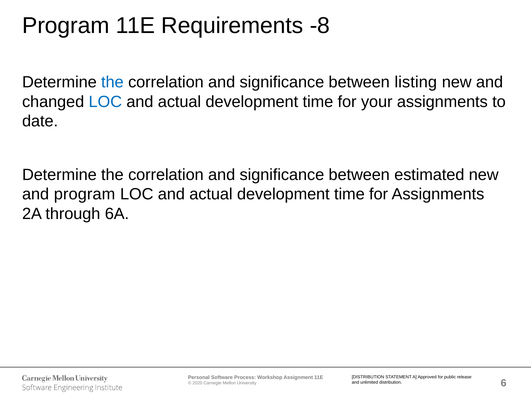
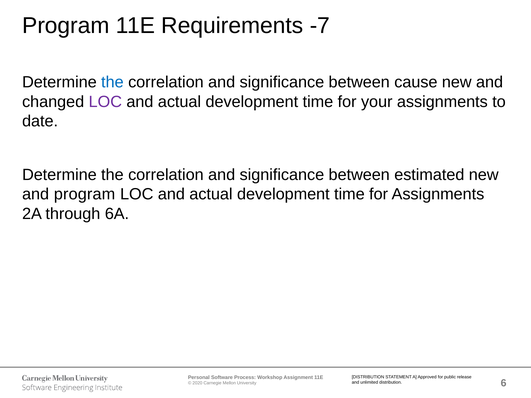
-8: -8 -> -7
listing: listing -> cause
LOC at (105, 102) colour: blue -> purple
